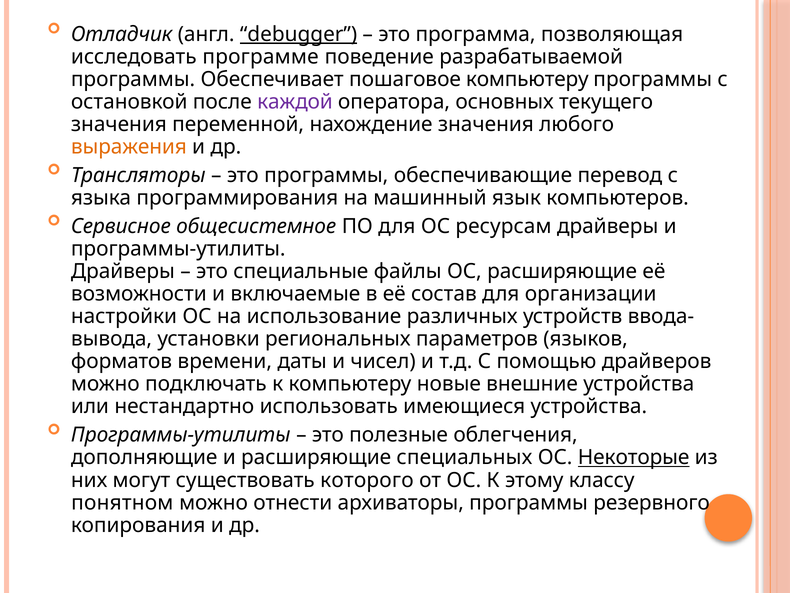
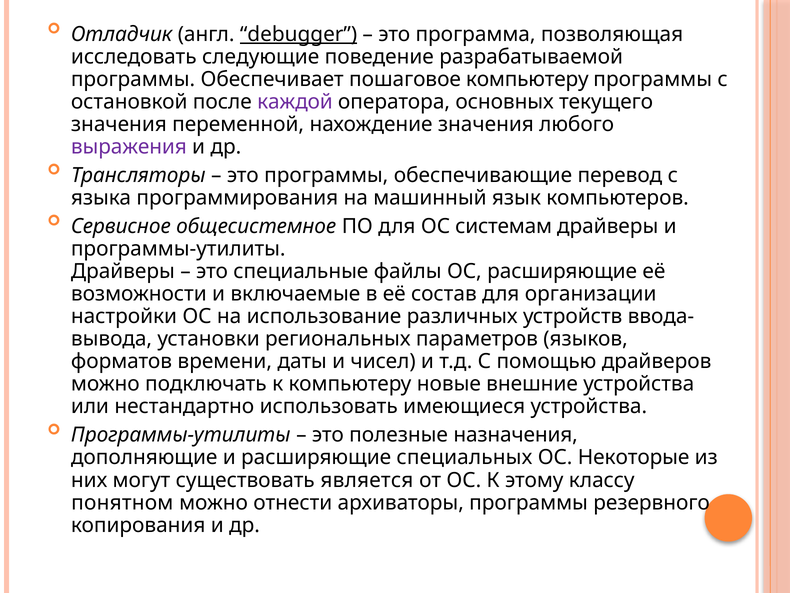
программе: программе -> следующие
выражения colour: orange -> purple
ресурсам: ресурсам -> системам
облегчения: облегчения -> назначения
Некоторые underline: present -> none
которого: которого -> является
